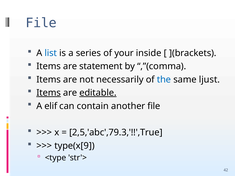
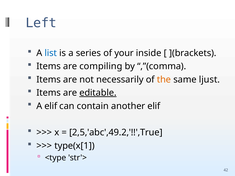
File at (41, 23): File -> Left
statement: statement -> compiling
the colour: blue -> orange
Items at (49, 93) underline: present -> none
another file: file -> elif
2,5,'abc',79.3,'!!',True: 2,5,'abc',79.3,'!!',True -> 2,5,'abc',49.2,'!!',True
type(x[9: type(x[9 -> type(x[1
